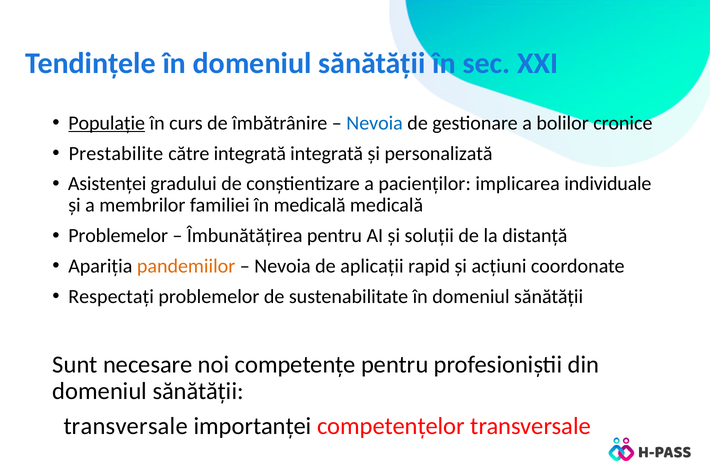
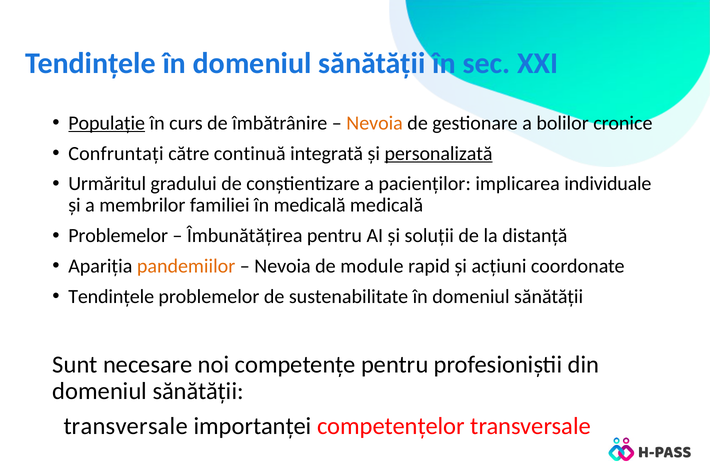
Nevoia at (375, 123) colour: blue -> orange
Prestabilite: Prestabilite -> Confruntați
către integrată: integrată -> continuă
personalizată underline: none -> present
Asistenței: Asistenței -> Urmăritul
aplicații: aplicații -> module
Respectați at (111, 297): Respectați -> Tendințele
